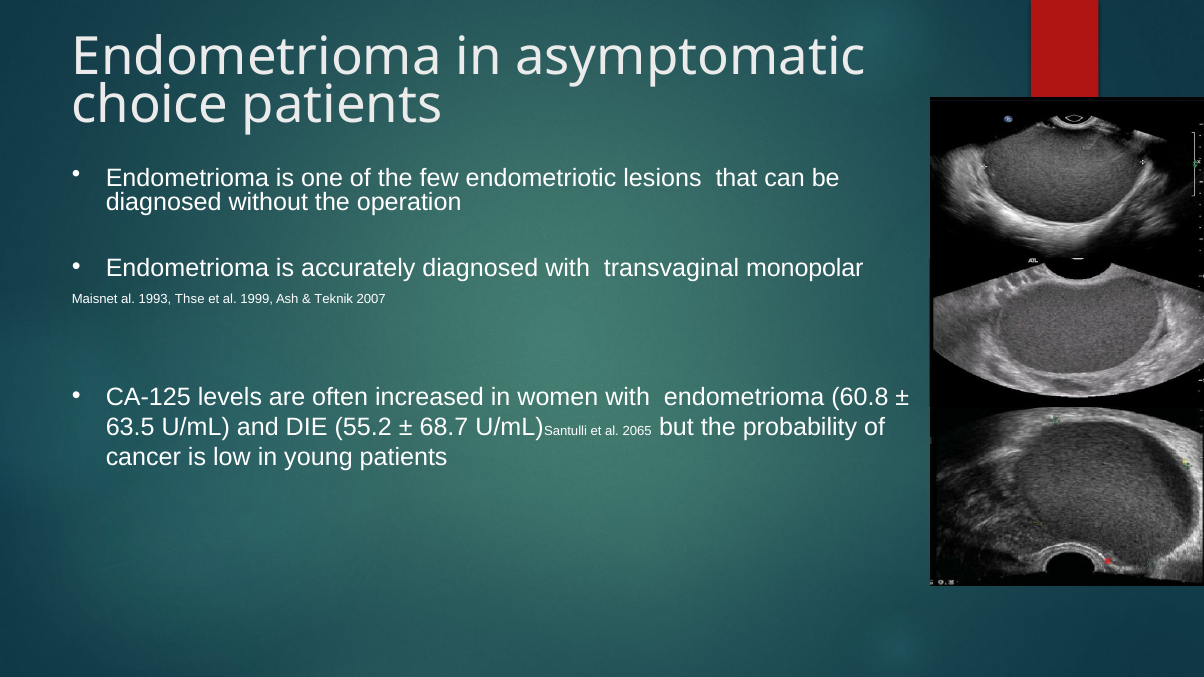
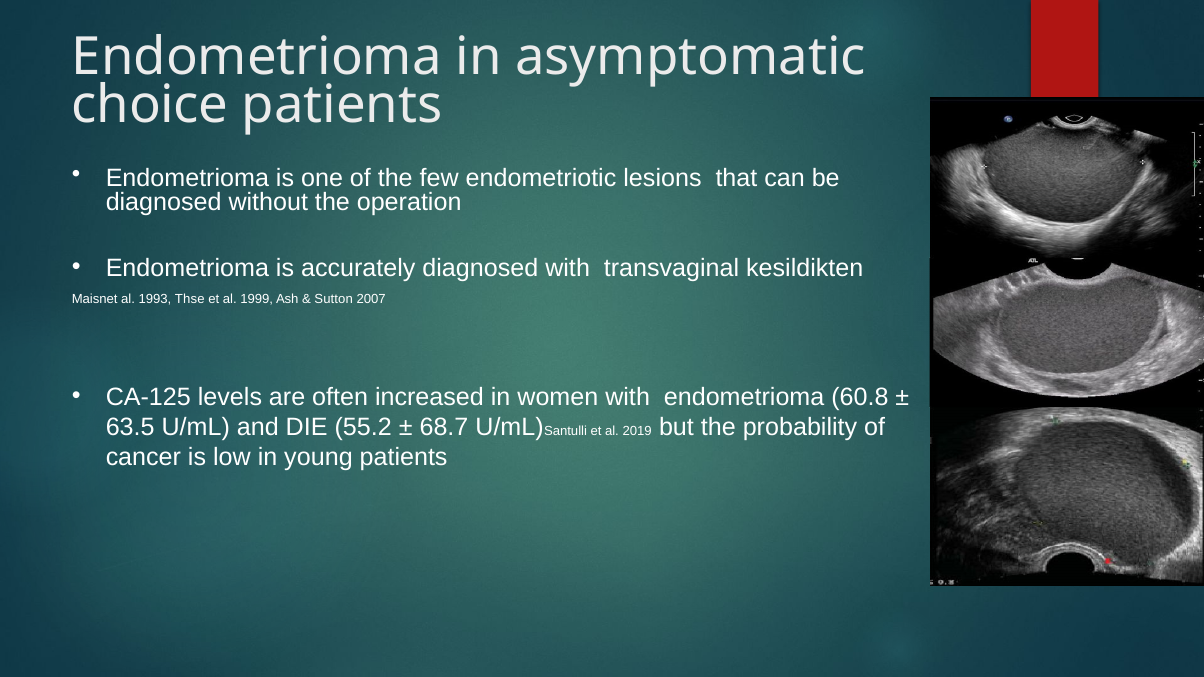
monopolar: monopolar -> kesildikten
Teknik: Teknik -> Sutton
2065: 2065 -> 2019
